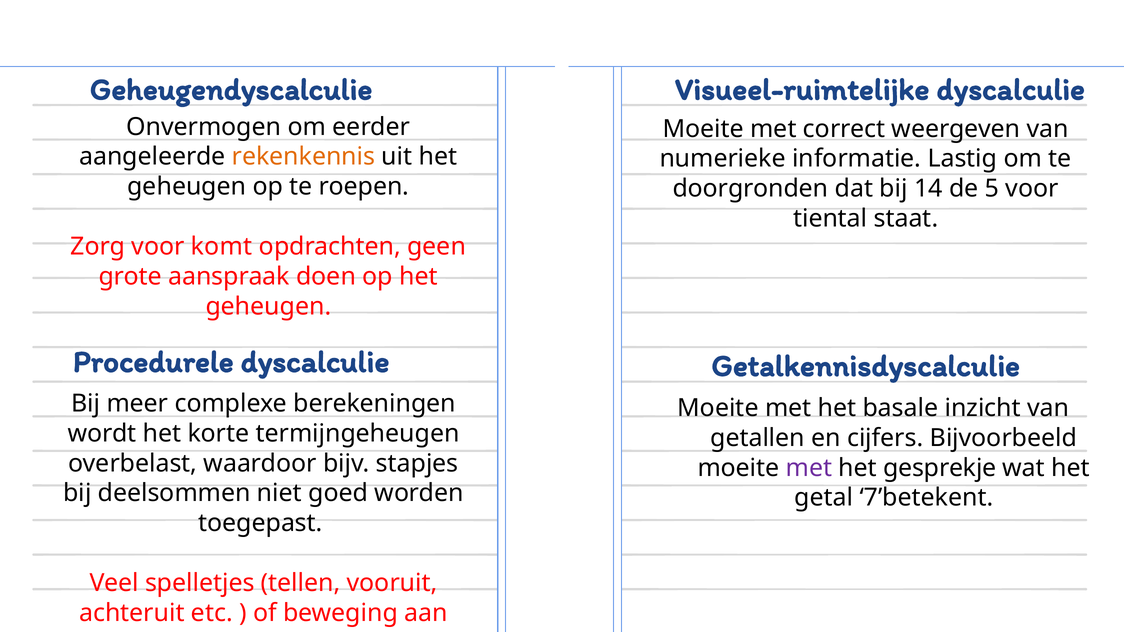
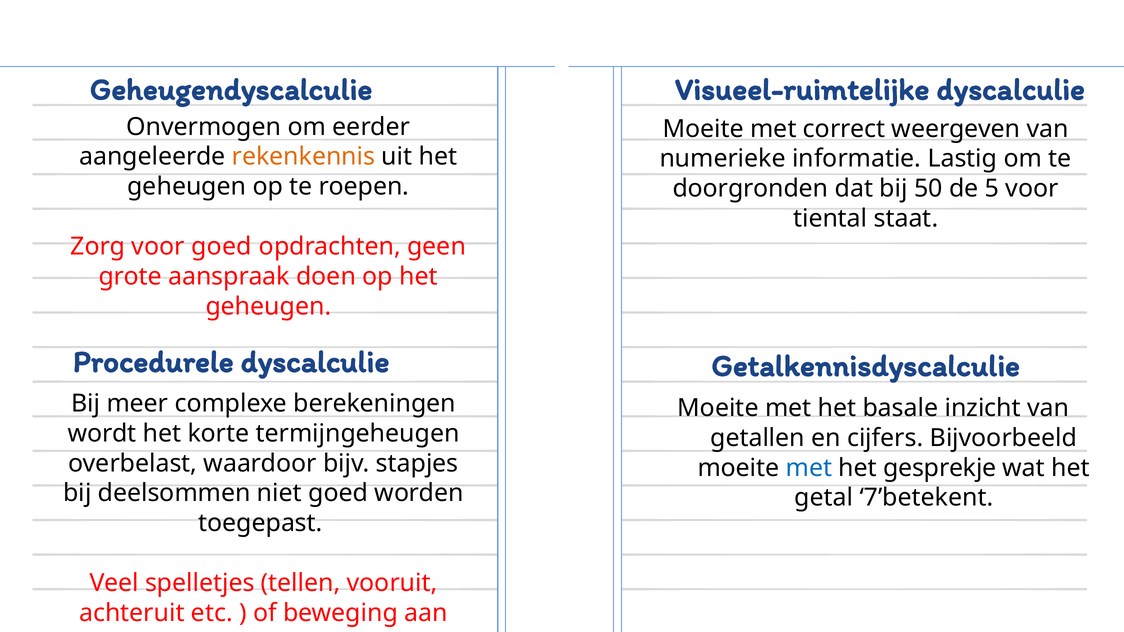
14: 14 -> 50
voor komt: komt -> goed
met at (809, 468) colour: purple -> blue
